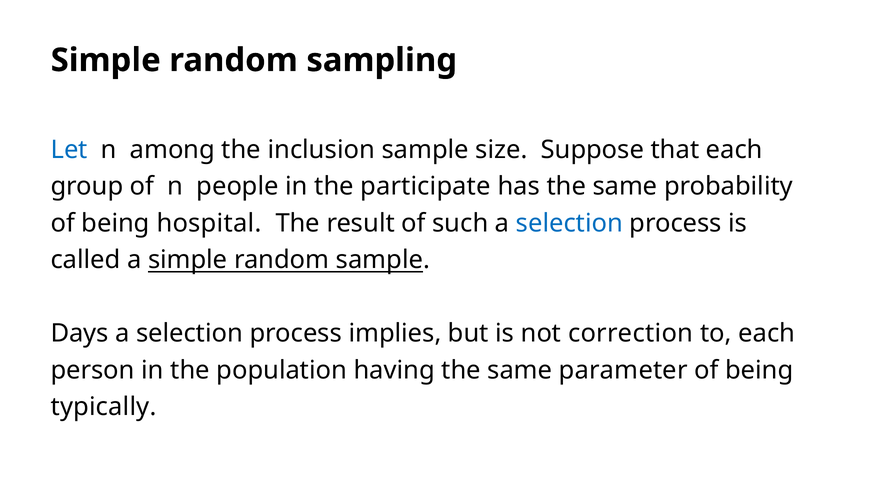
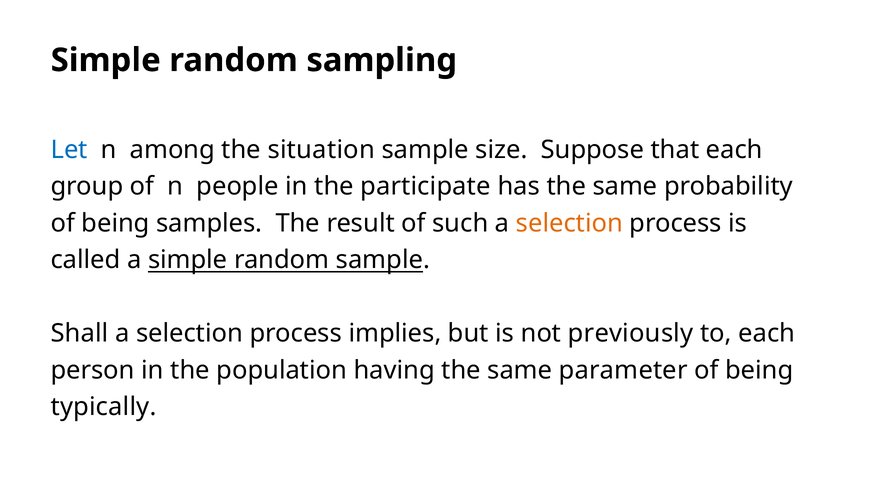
inclusion: inclusion -> situation
hospital: hospital -> samples
selection at (569, 223) colour: blue -> orange
Days: Days -> Shall
correction: correction -> previously
